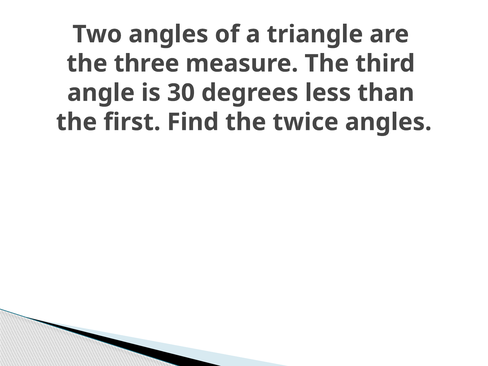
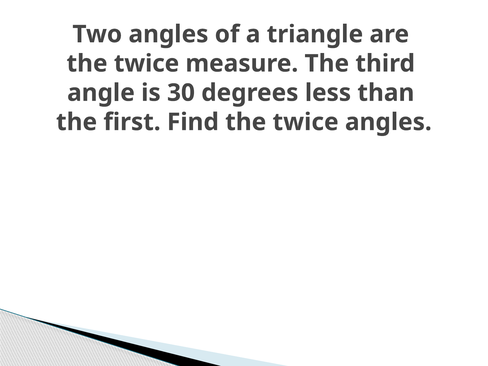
three at (147, 64): three -> twice
